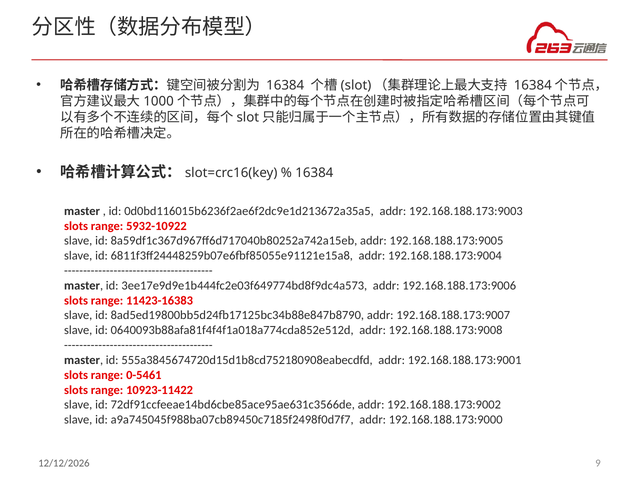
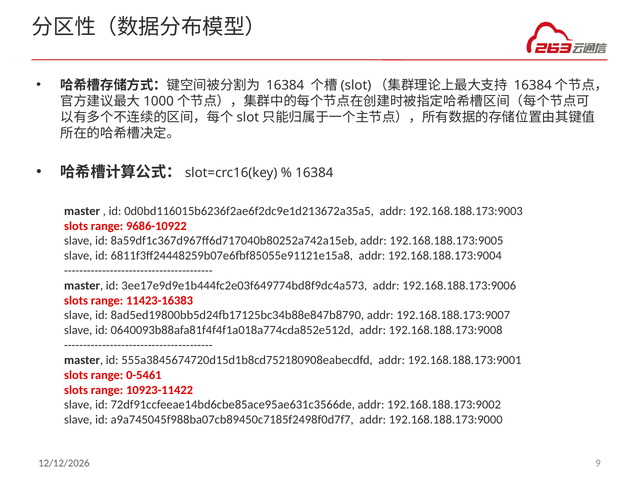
5932-10922: 5932-10922 -> 9686-10922
